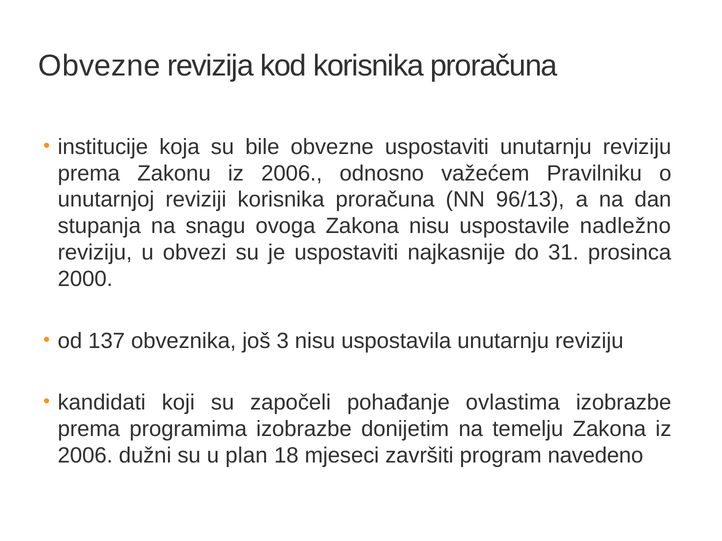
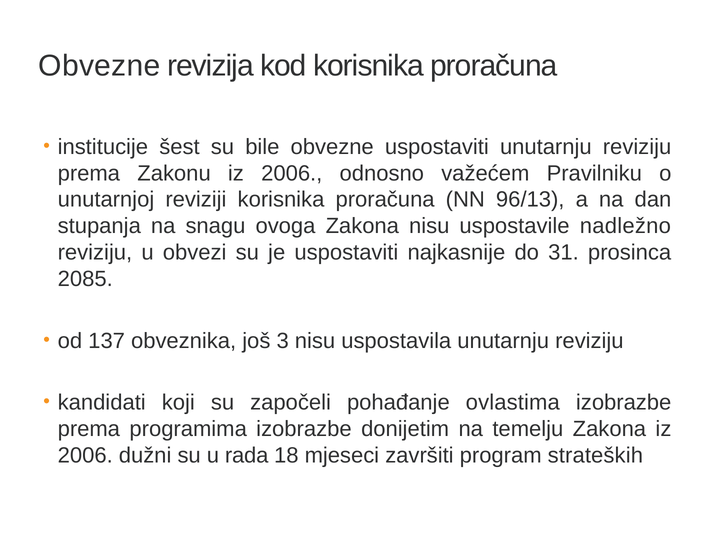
koja: koja -> šest
2000: 2000 -> 2085
plan: plan -> rada
navedeno: navedeno -> strateških
